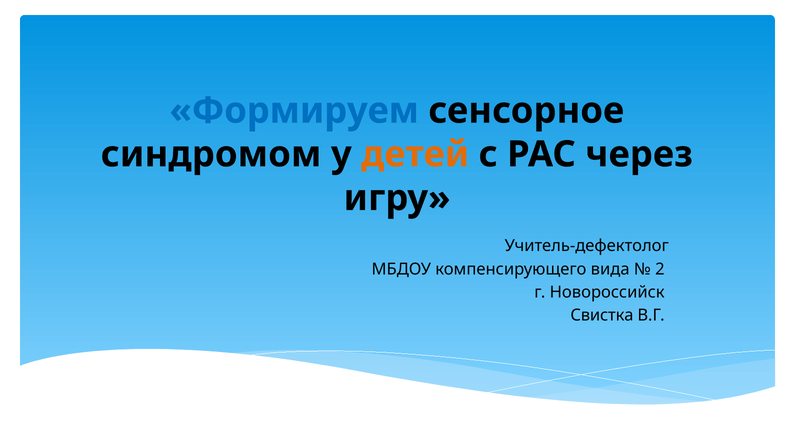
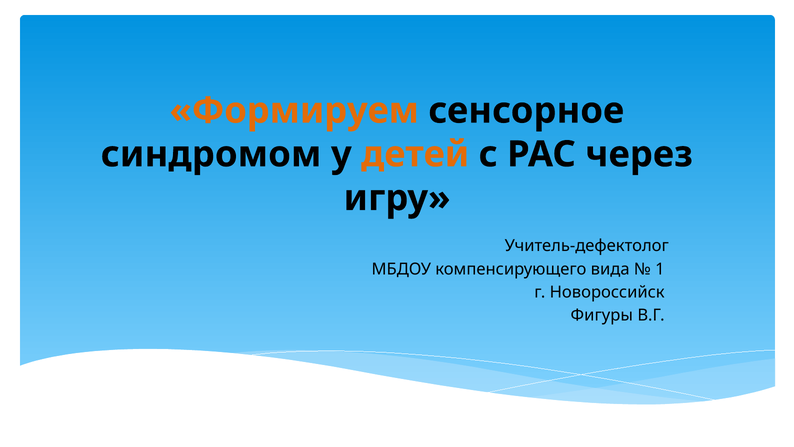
Формируем colour: blue -> orange
2: 2 -> 1
Свистка: Свистка -> Фигуры
